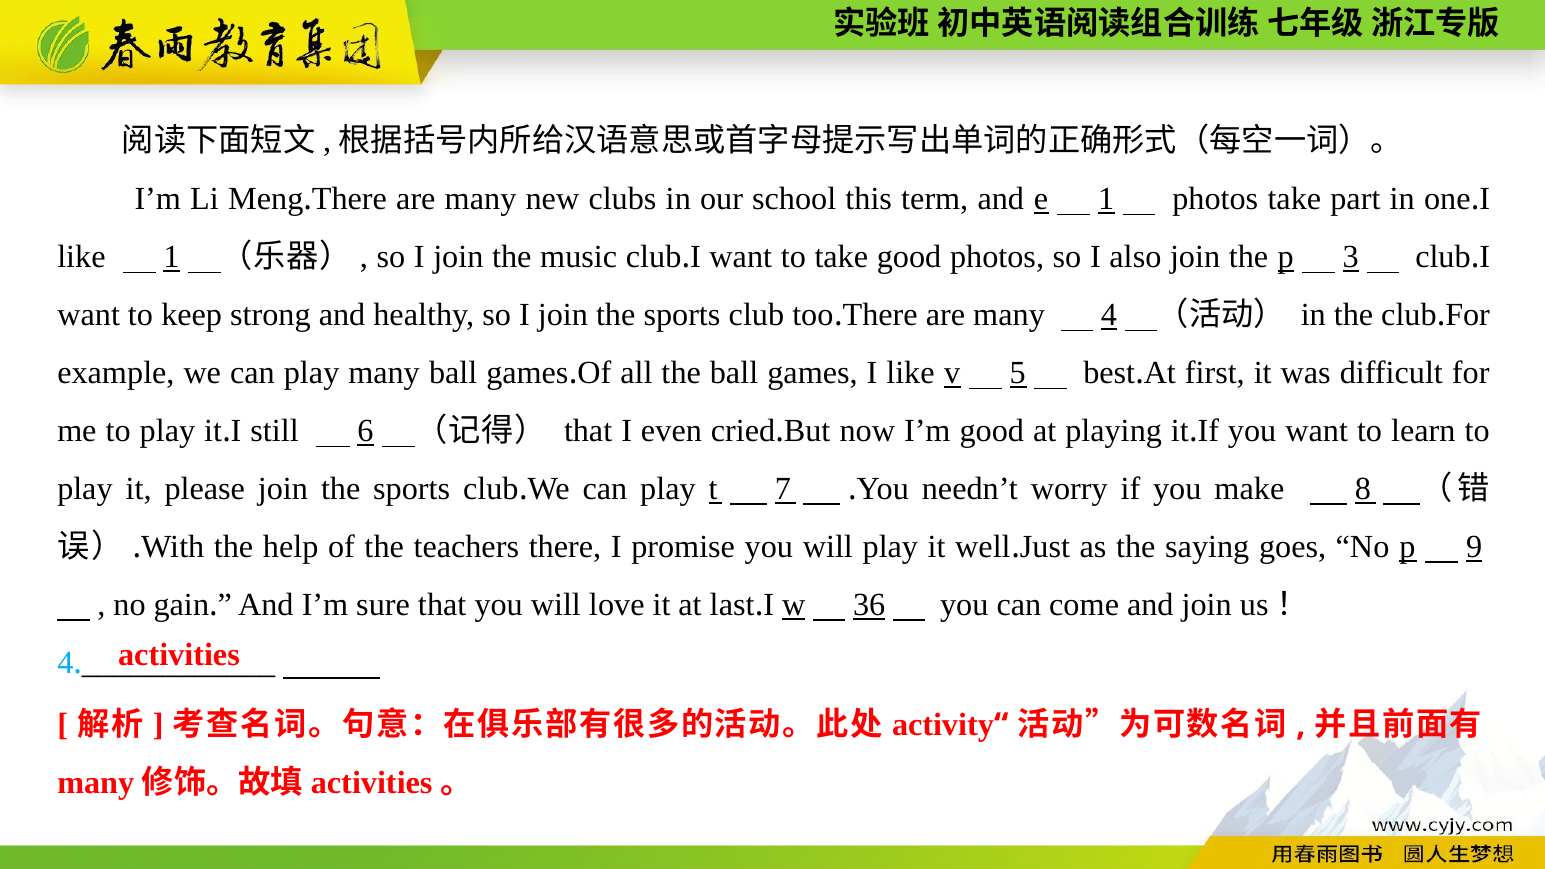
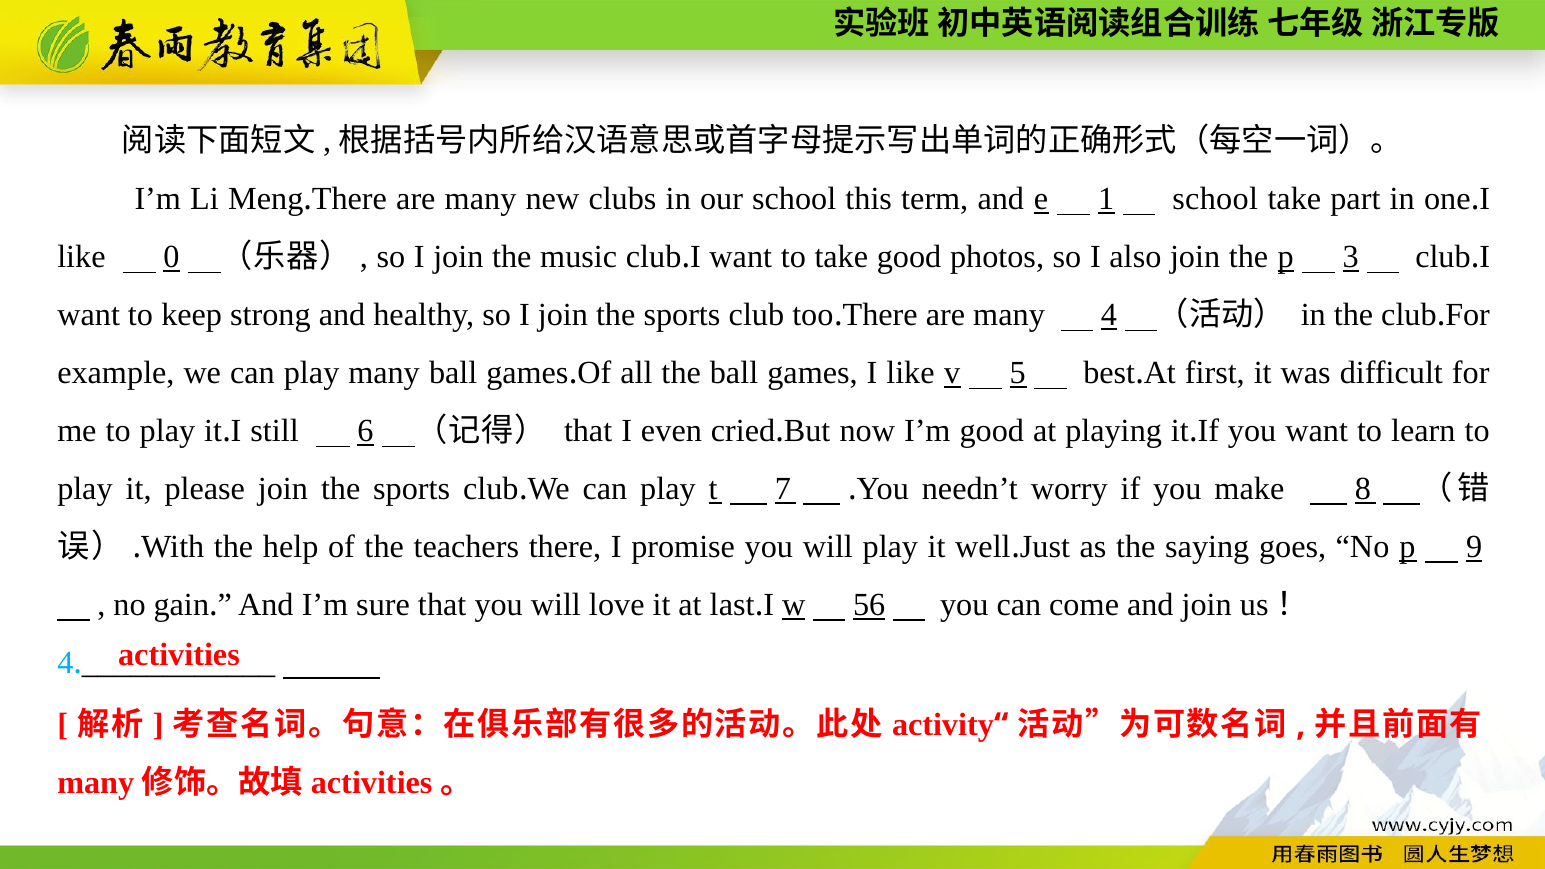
1 photos: photos -> school
like 1: 1 -> 0
36: 36 -> 56
